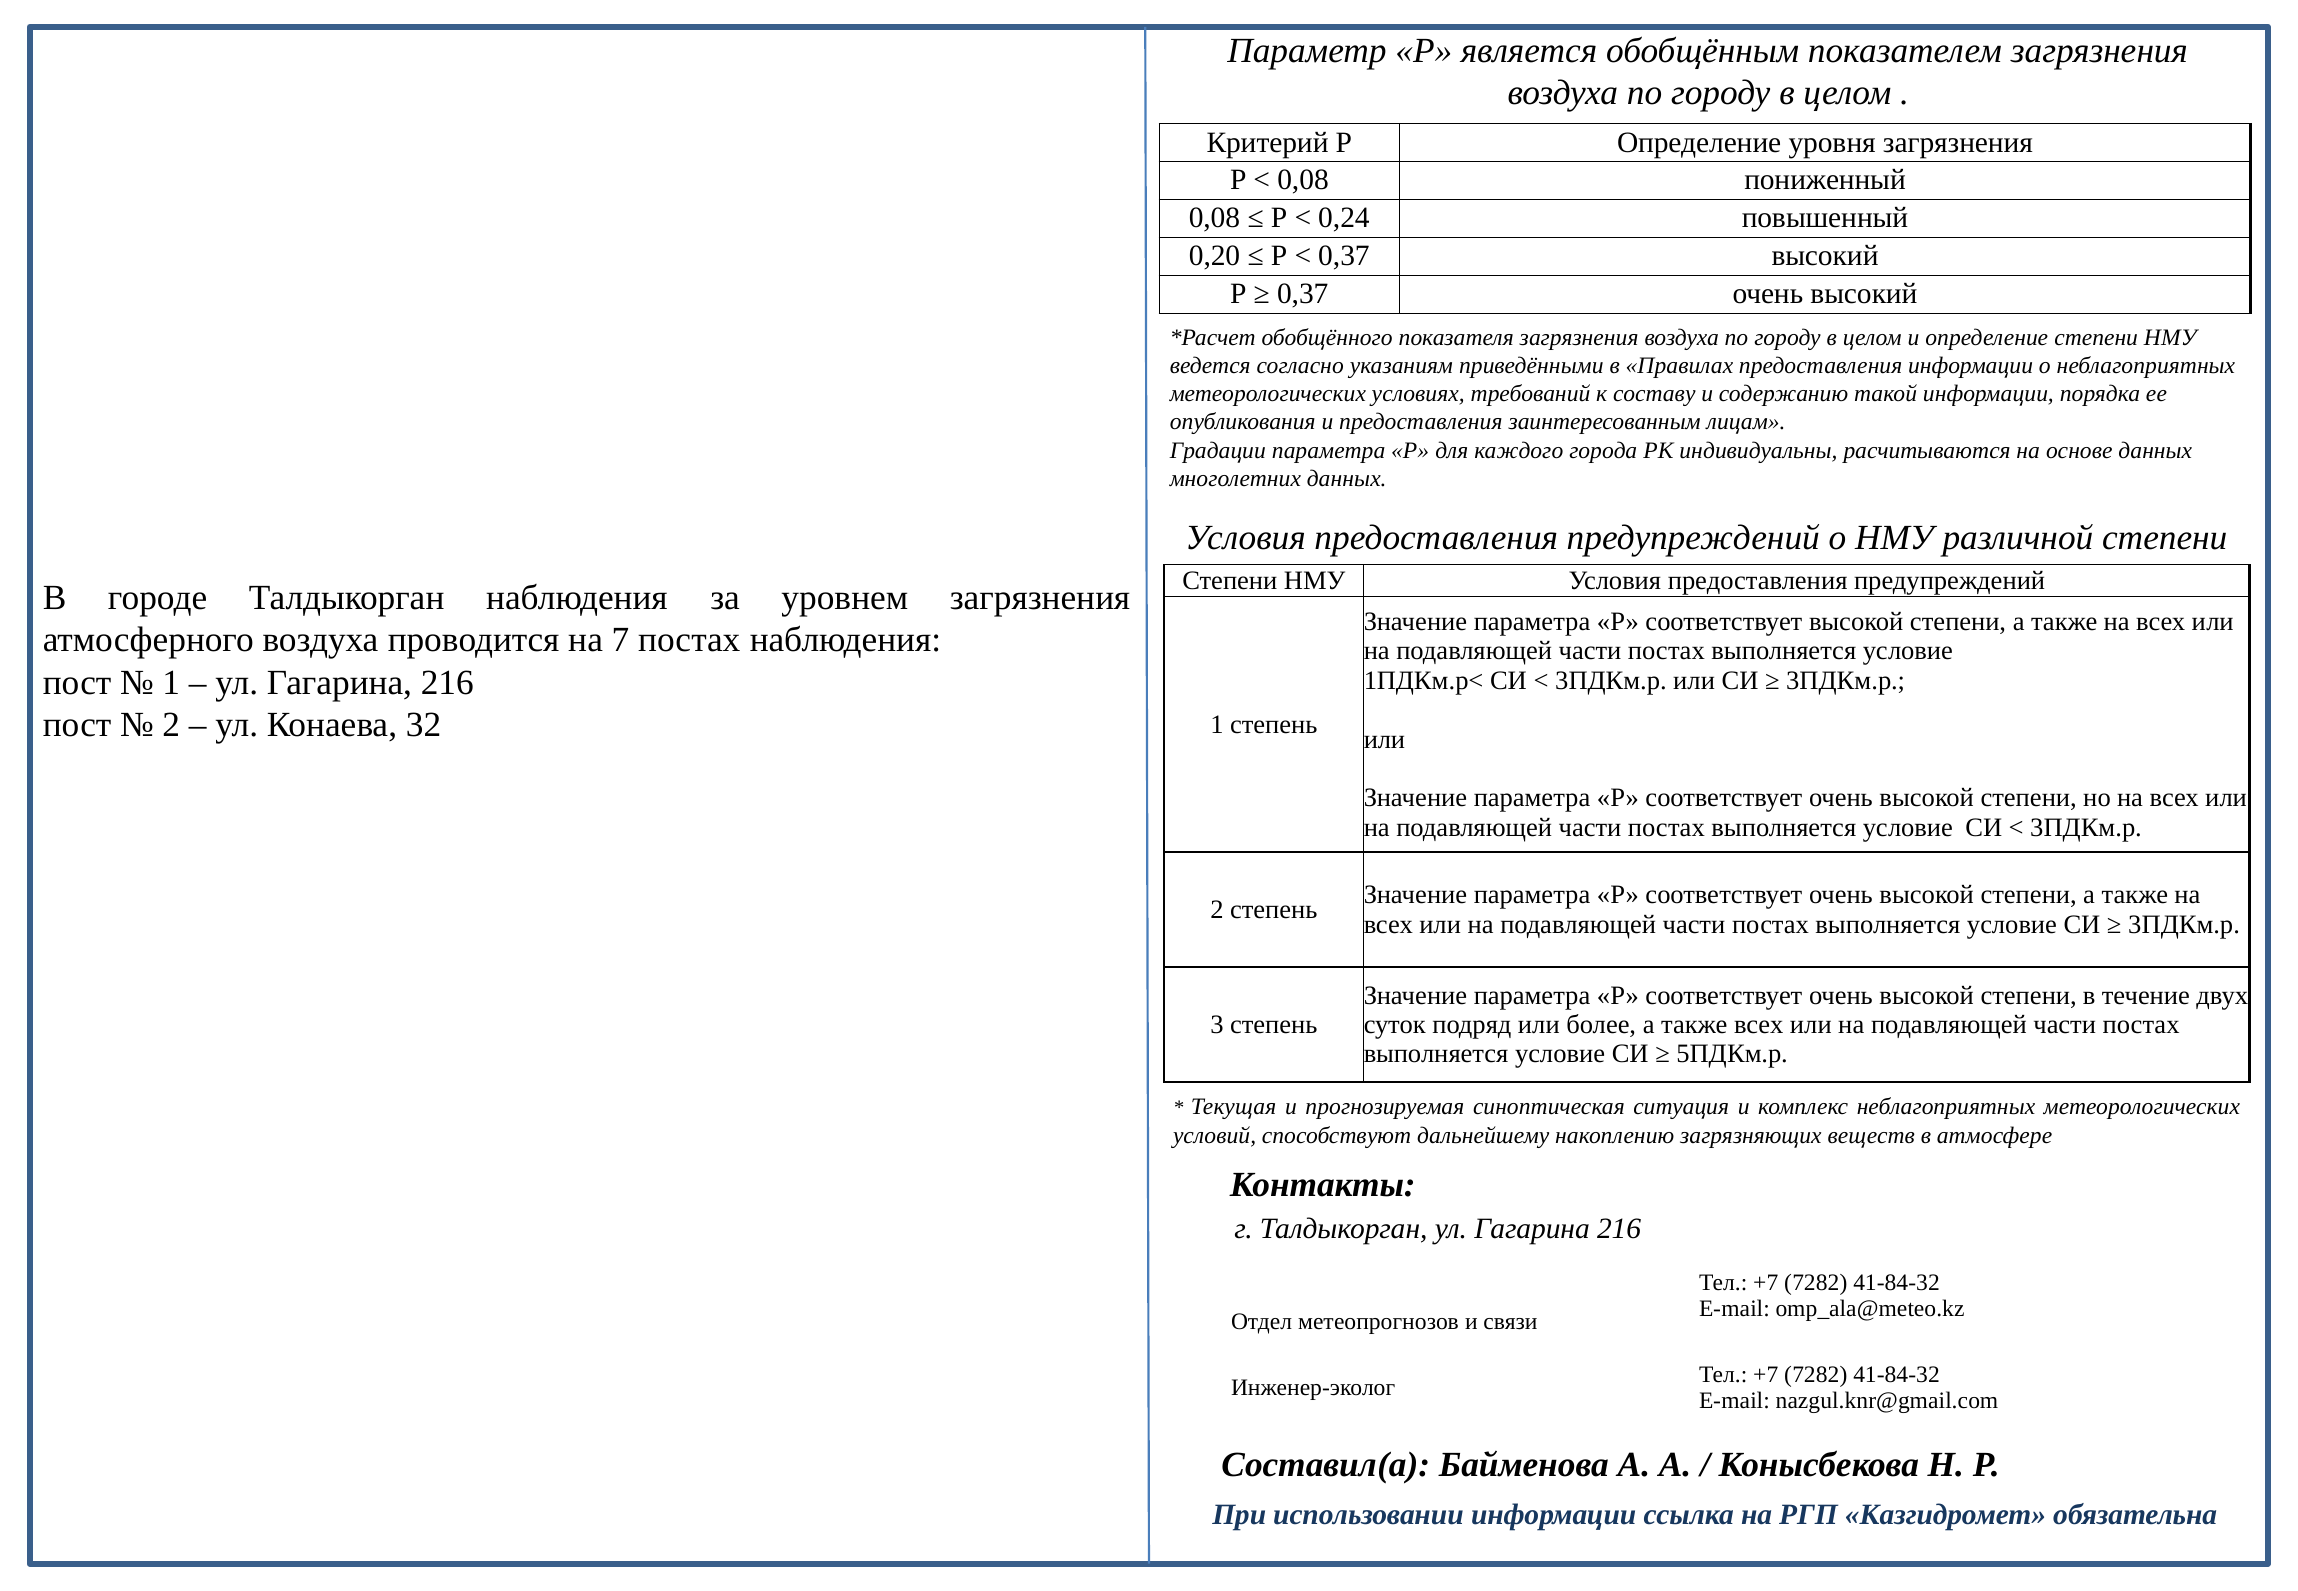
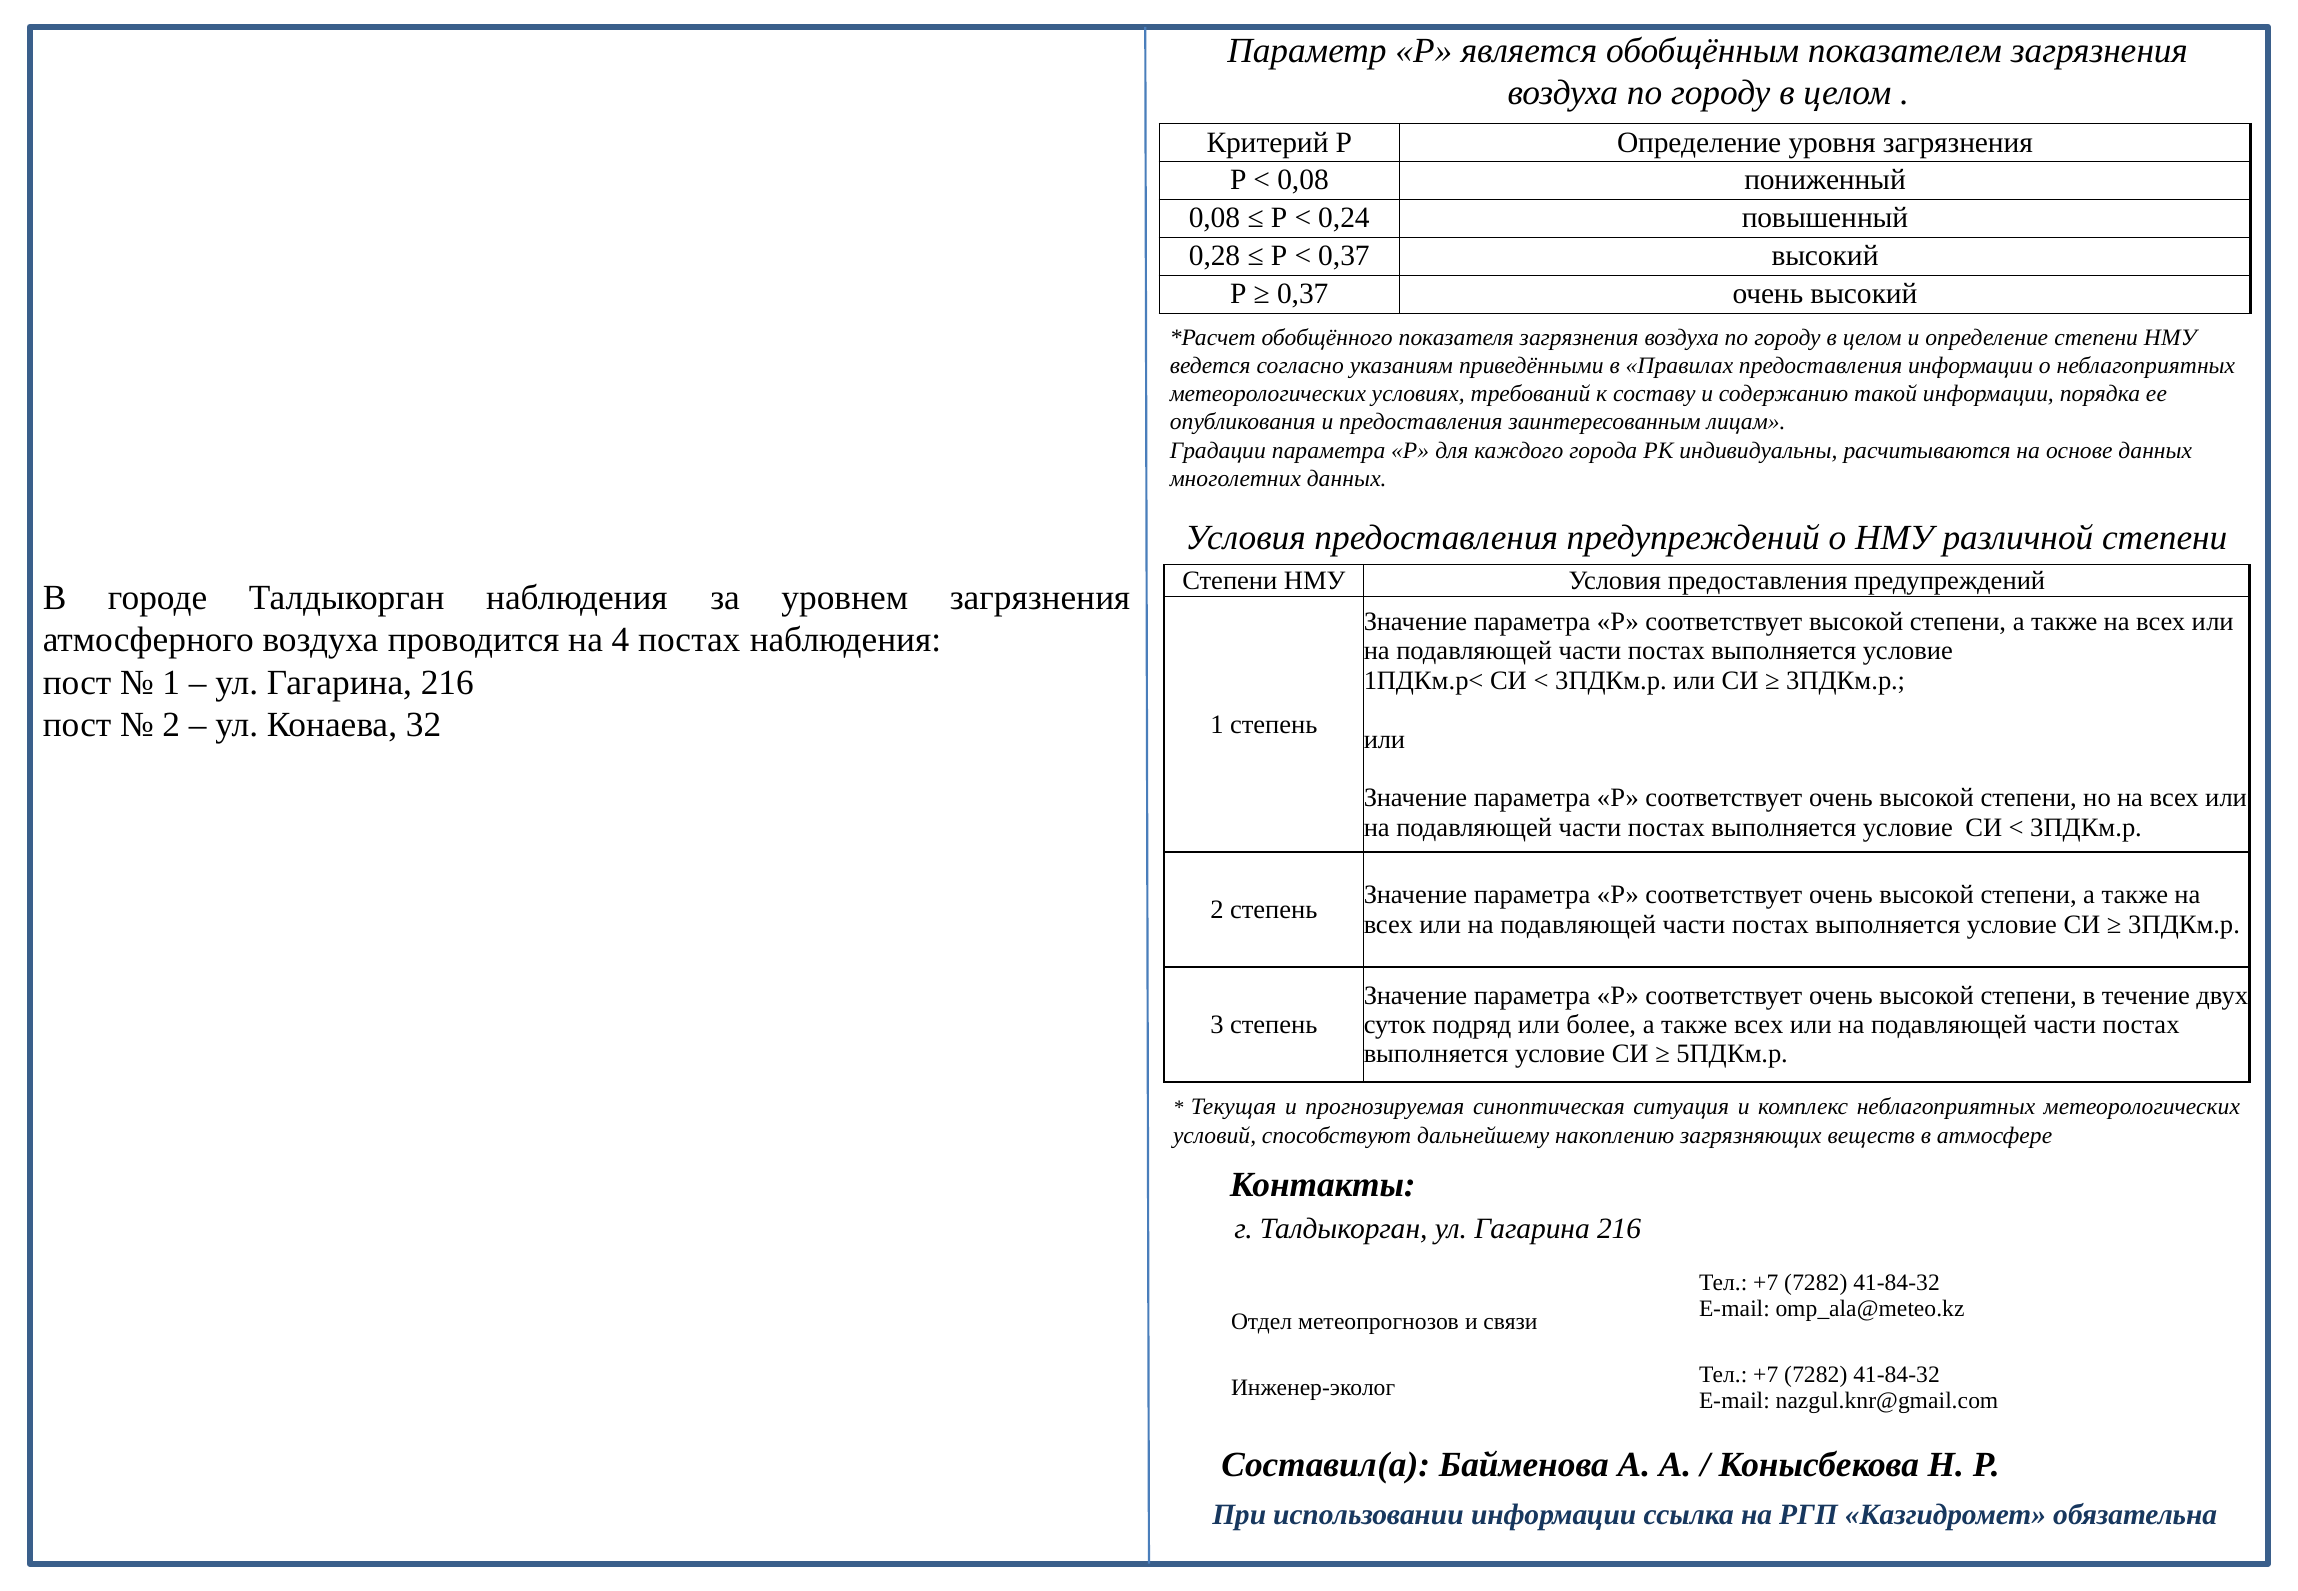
0,20: 0,20 -> 0,28
7: 7 -> 4
